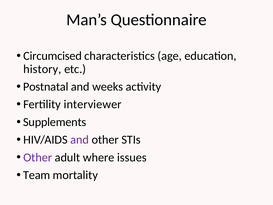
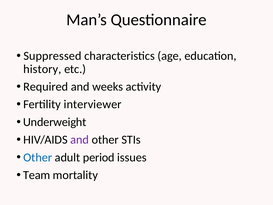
Circumcised: Circumcised -> Suppressed
Postnatal: Postnatal -> Required
Supplements: Supplements -> Underweight
Other at (38, 157) colour: purple -> blue
where: where -> period
